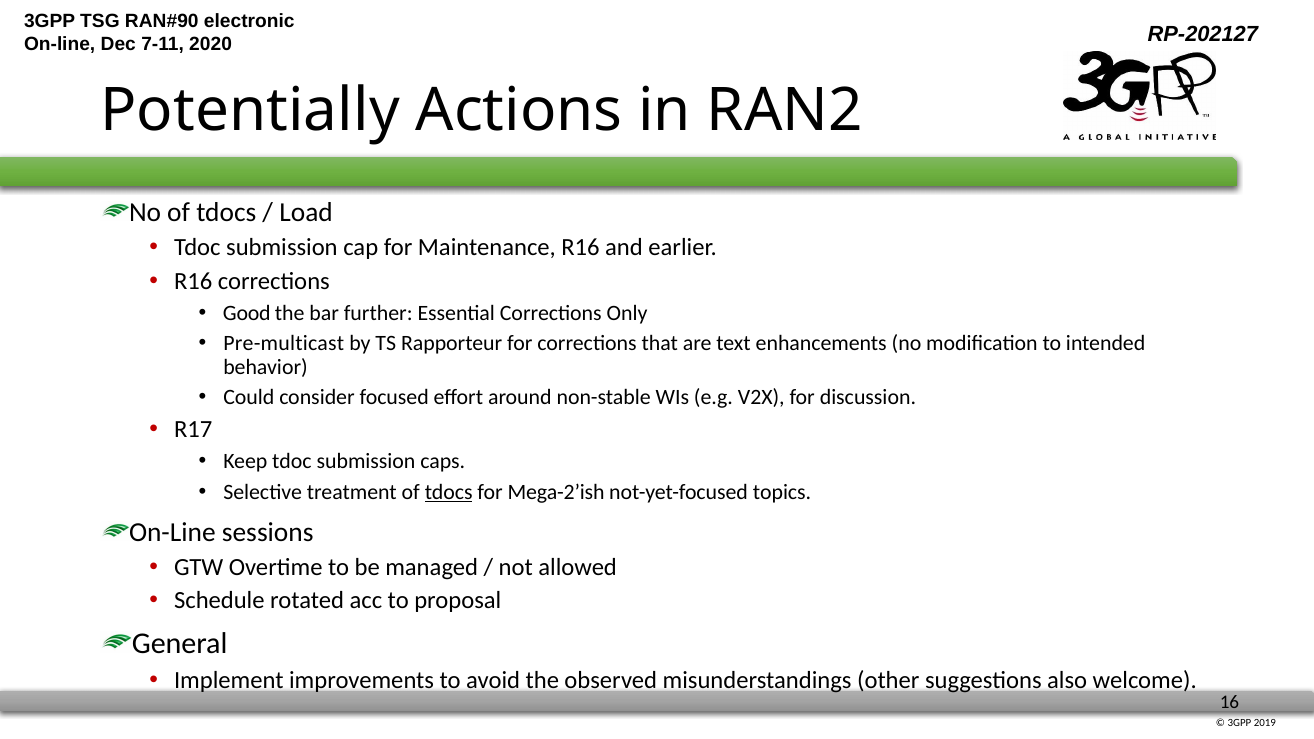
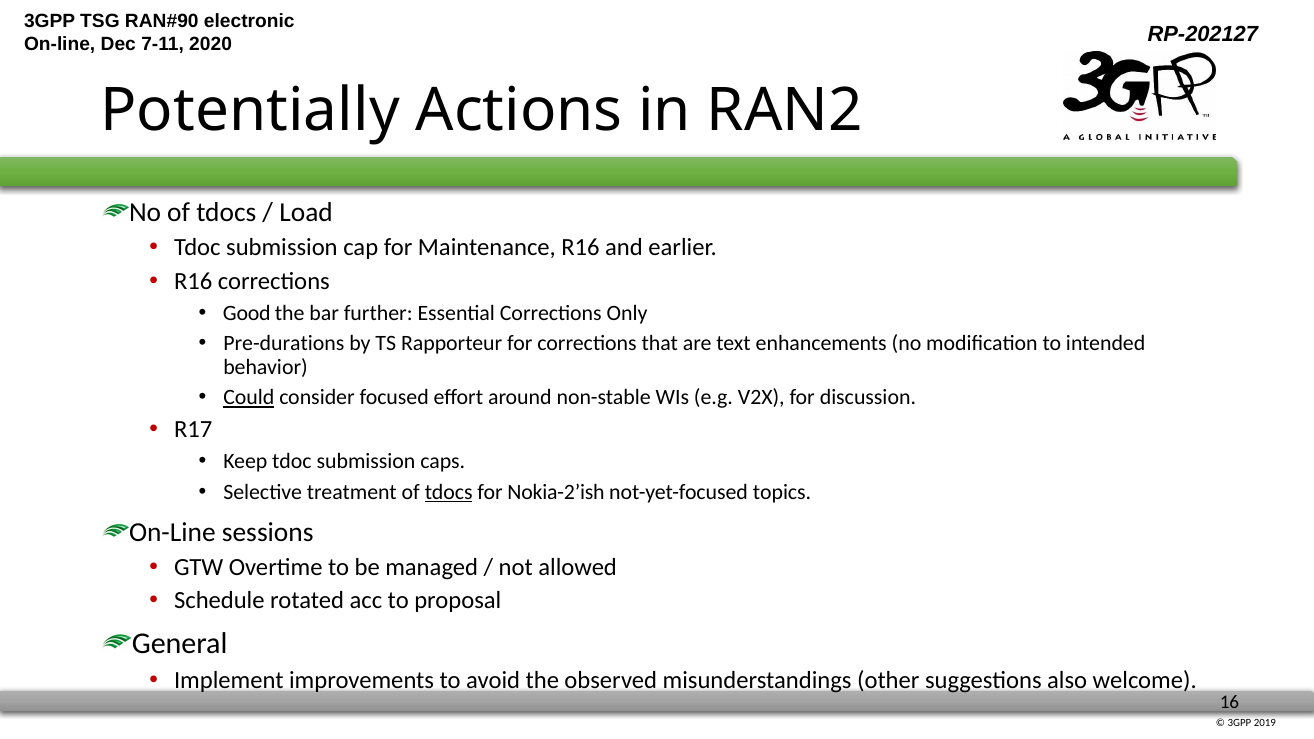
Pre-multicast: Pre-multicast -> Pre-durations
Could underline: none -> present
Mega-2’ish: Mega-2’ish -> Nokia-2’ish
